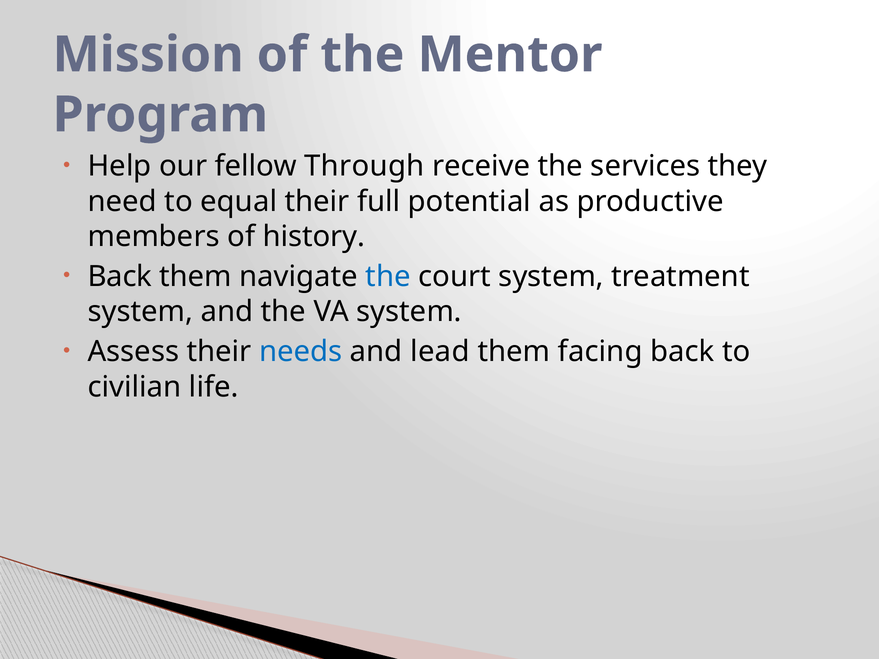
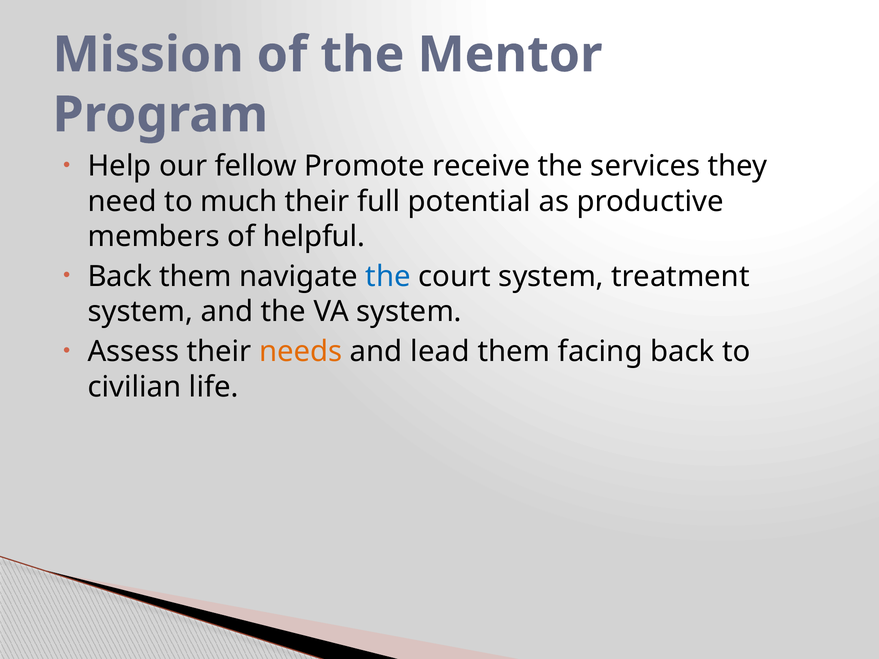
Through: Through -> Promote
equal: equal -> much
history: history -> helpful
needs colour: blue -> orange
